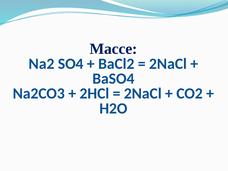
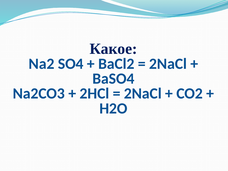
Массе: Массе -> Какое
